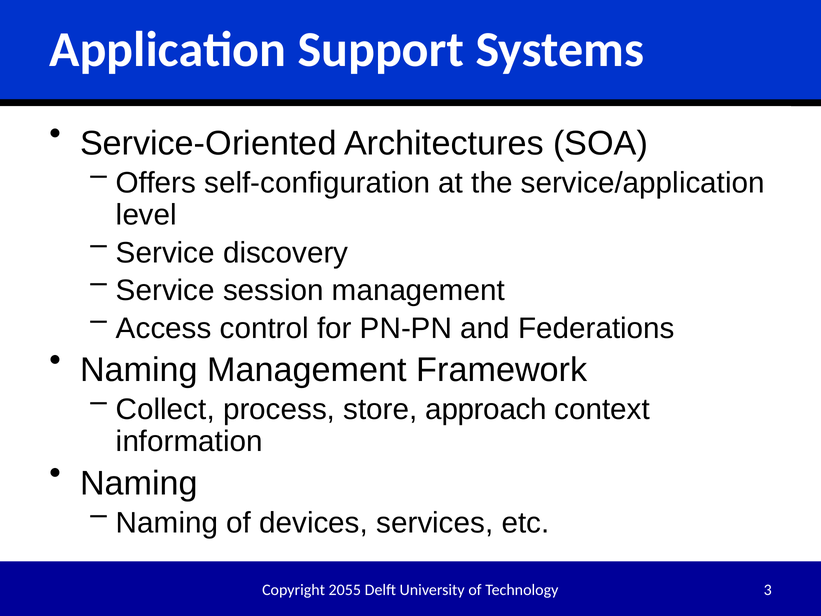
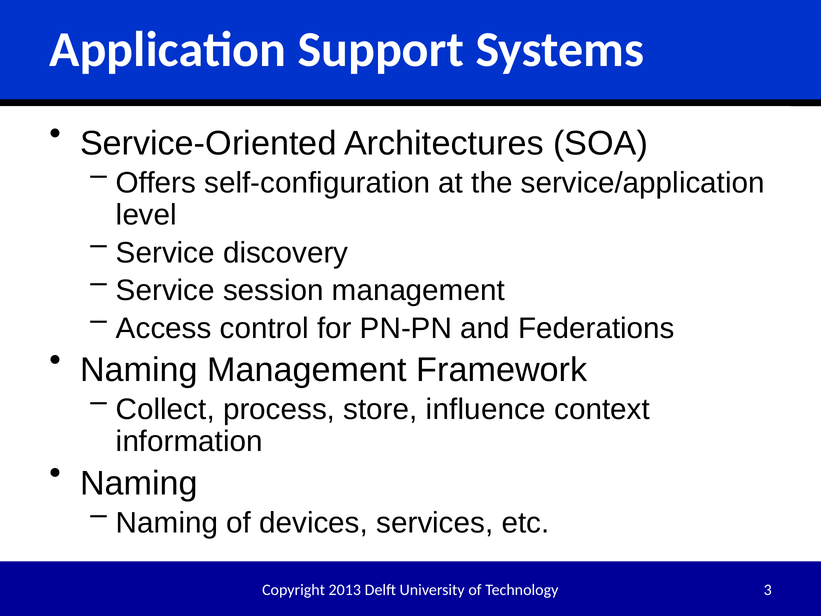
approach: approach -> influence
2055: 2055 -> 2013
